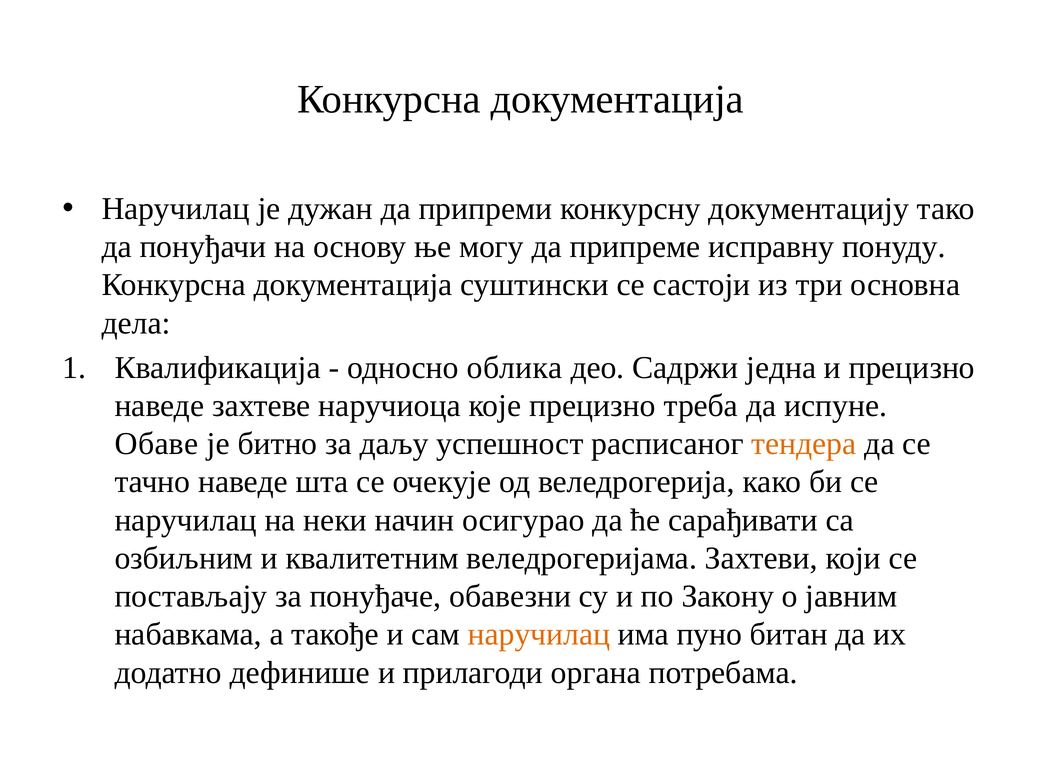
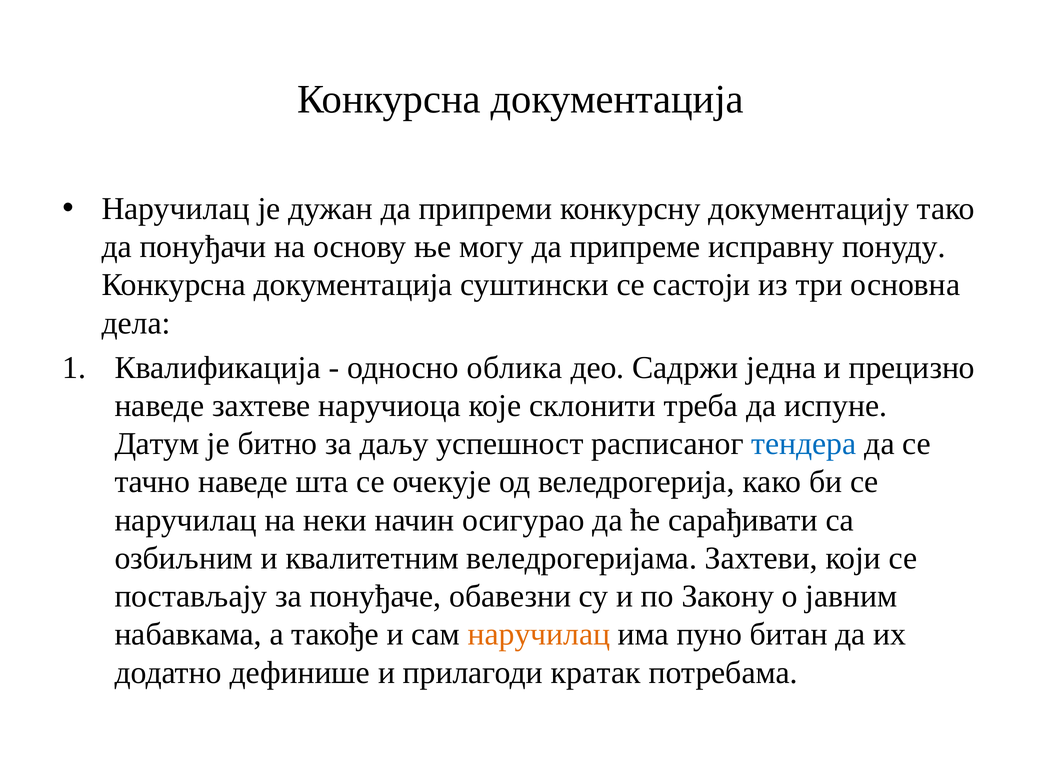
које прецизно: прецизно -> склонити
Обаве: Обаве -> Датум
тендера colour: orange -> blue
органа: органа -> кратак
